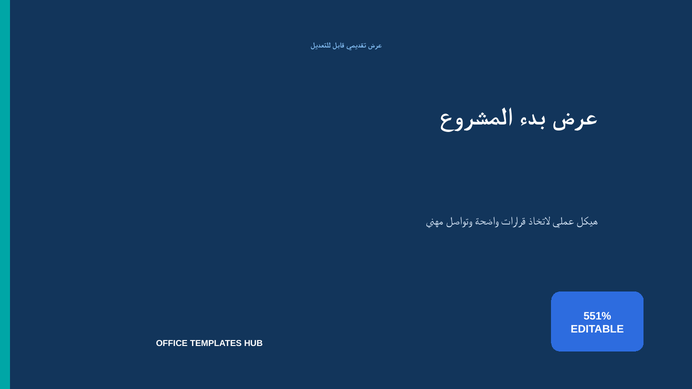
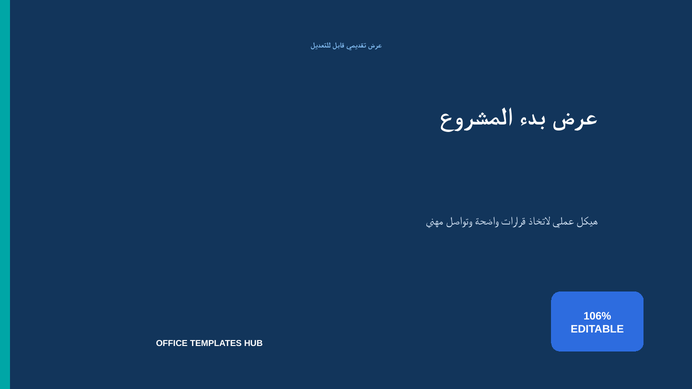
551%: 551% -> 106%
